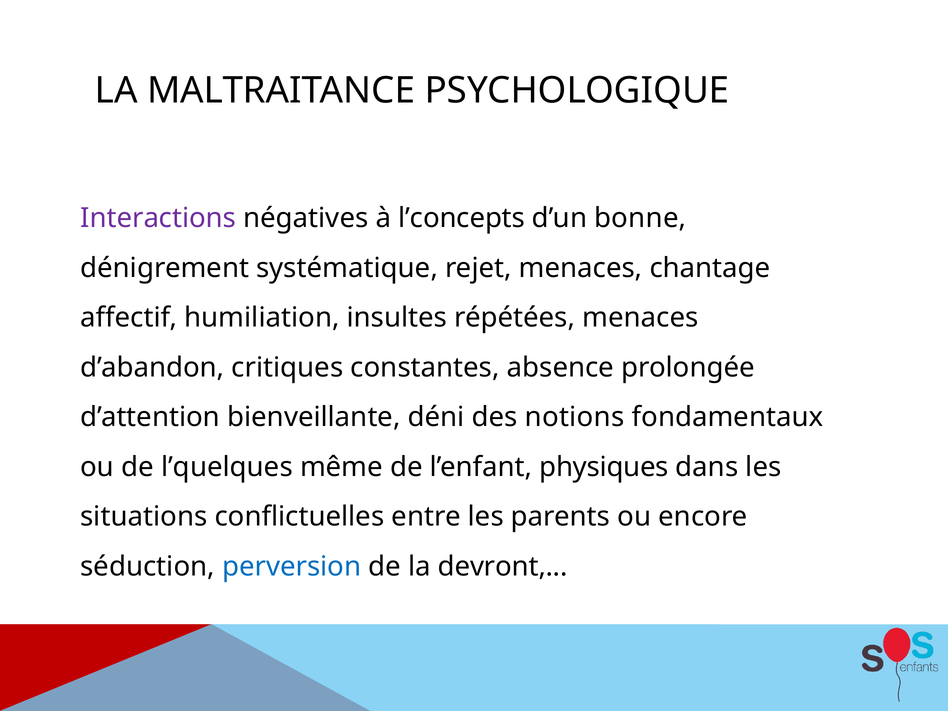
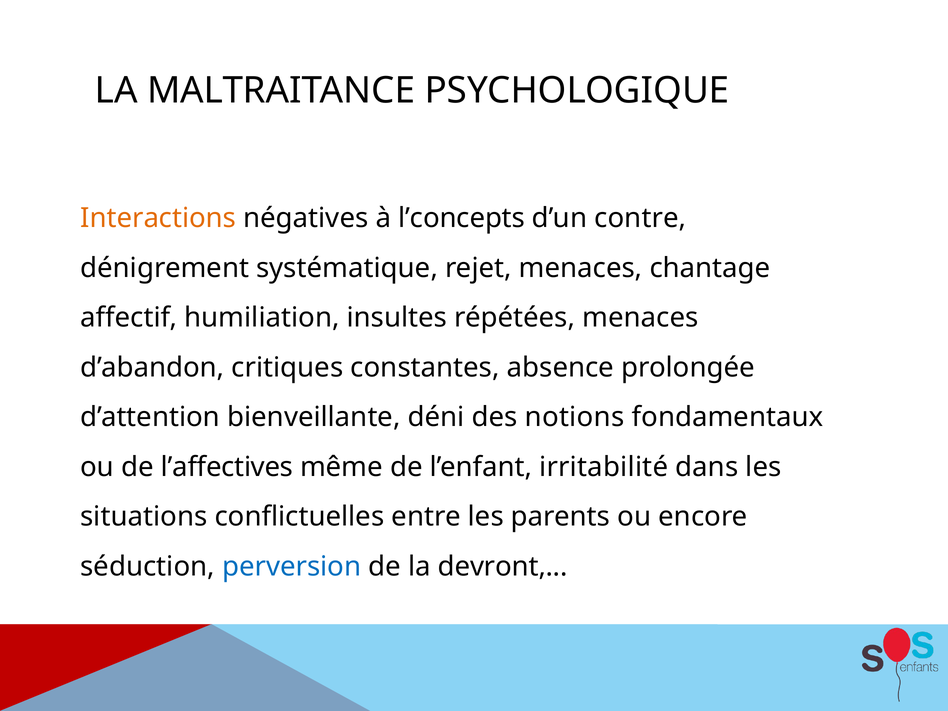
Interactions colour: purple -> orange
bonne: bonne -> contre
l’quelques: l’quelques -> l’affectives
physiques: physiques -> irritabilité
